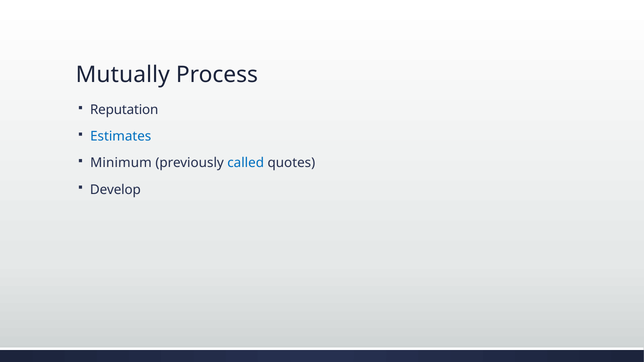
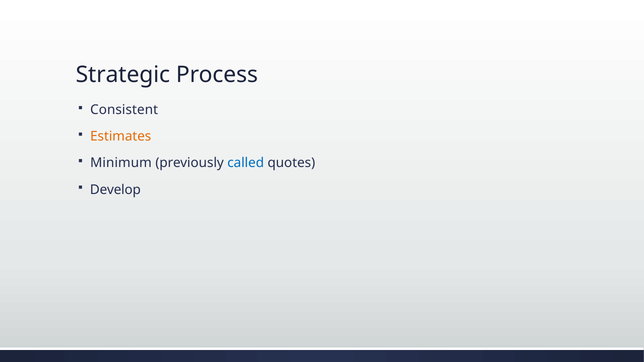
Mutually: Mutually -> Strategic
Reputation: Reputation -> Consistent
Estimates colour: blue -> orange
